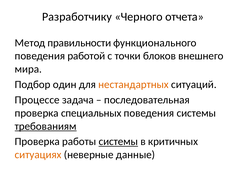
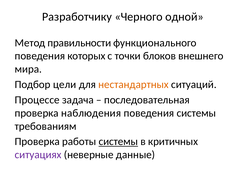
отчета: отчета -> одной
работой: работой -> которых
один: один -> цели
специальных: специальных -> наблюдения
требованиям underline: present -> none
ситуациях colour: orange -> purple
